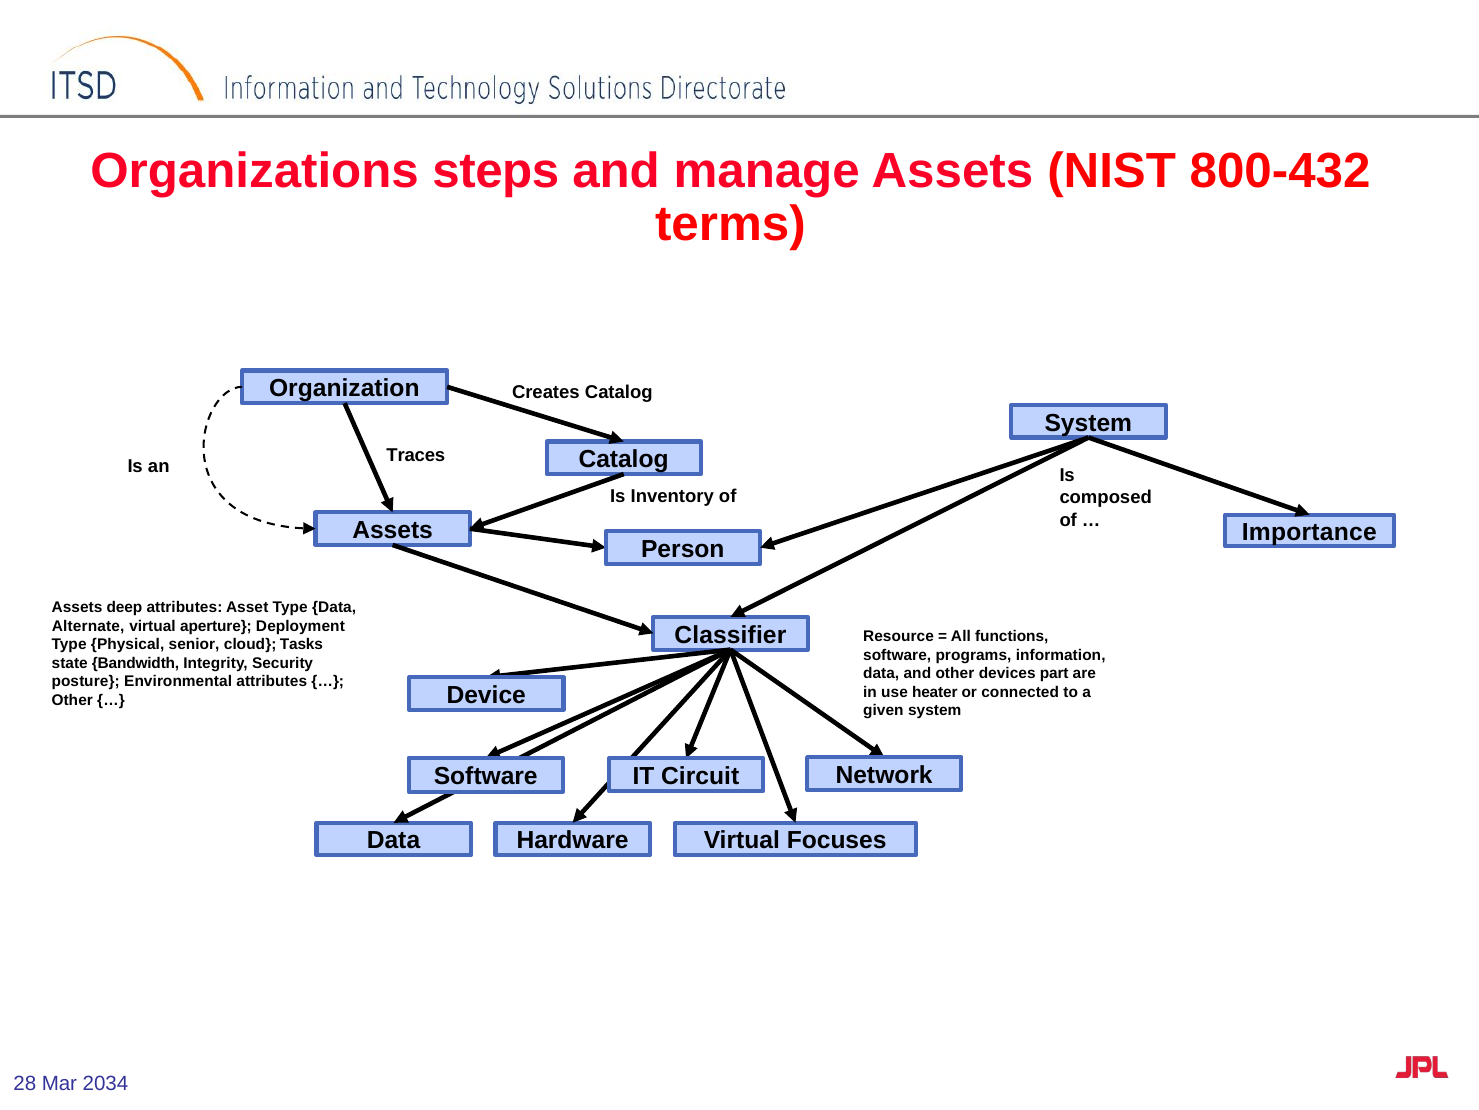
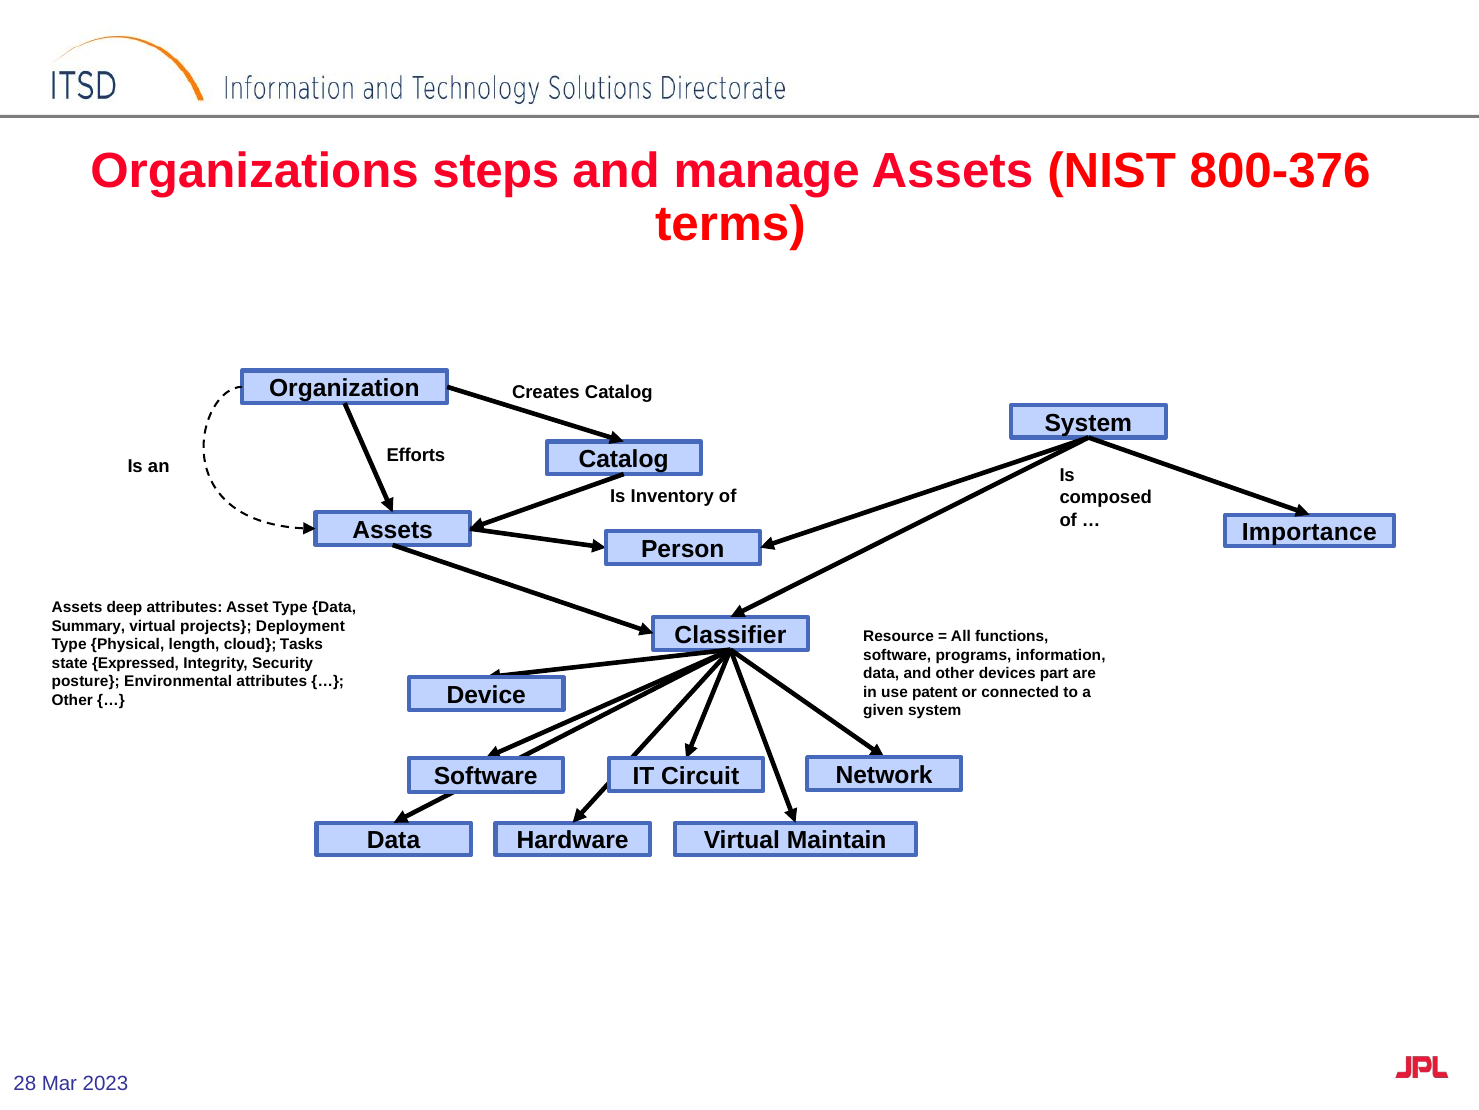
800-432: 800-432 -> 800-376
Traces: Traces -> Efforts
Alternate: Alternate -> Summary
aperture: aperture -> projects
senior: senior -> length
Bandwidth: Bandwidth -> Expressed
heater: heater -> patent
Focuses: Focuses -> Maintain
2034: 2034 -> 2023
